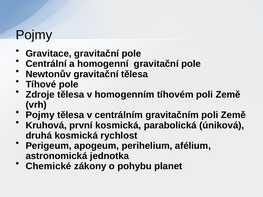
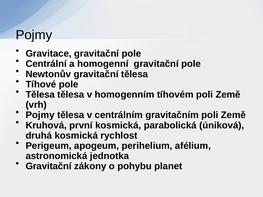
Zdroje at (40, 95): Zdroje -> Tělesa
Chemické at (49, 166): Chemické -> Gravitační
